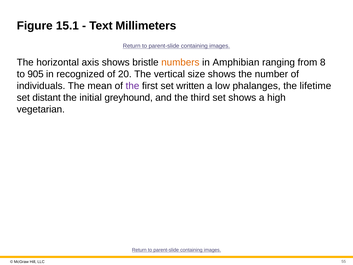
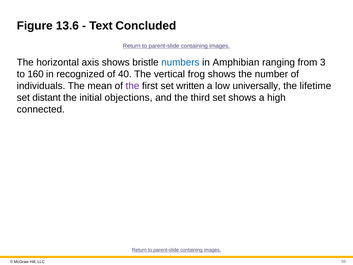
15.1: 15.1 -> 13.6
Millimeters: Millimeters -> Concluded
numbers colour: orange -> blue
8: 8 -> 3
905: 905 -> 160
20: 20 -> 40
size: size -> frog
phalanges: phalanges -> universally
greyhound: greyhound -> objections
vegetarian: vegetarian -> connected
